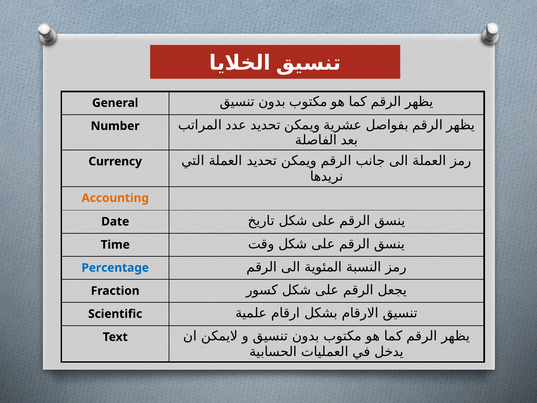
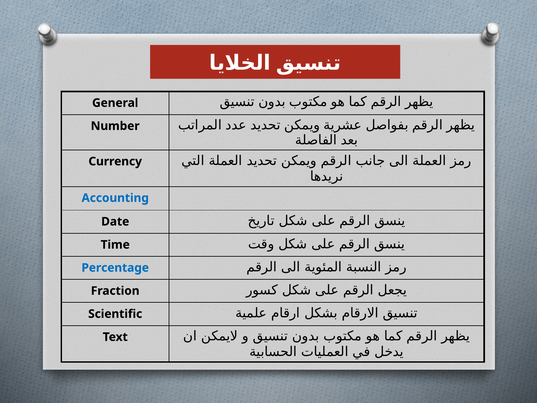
Accounting colour: orange -> blue
